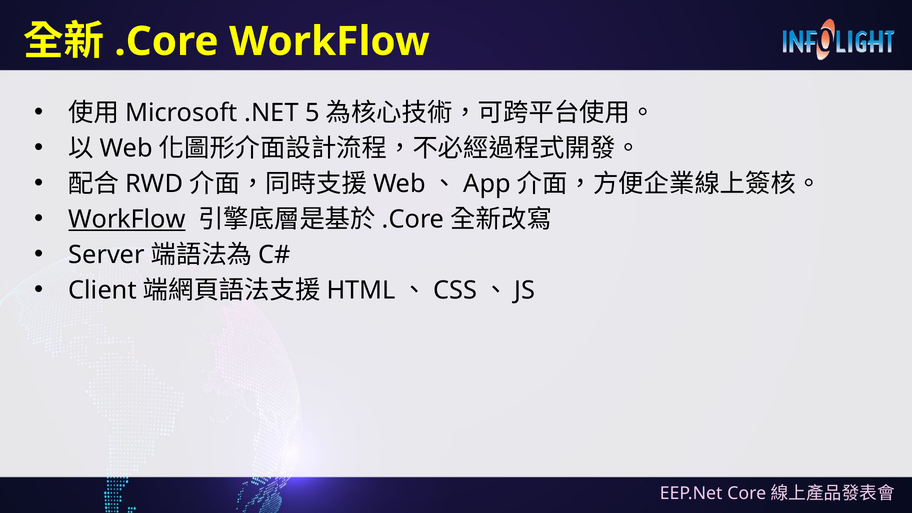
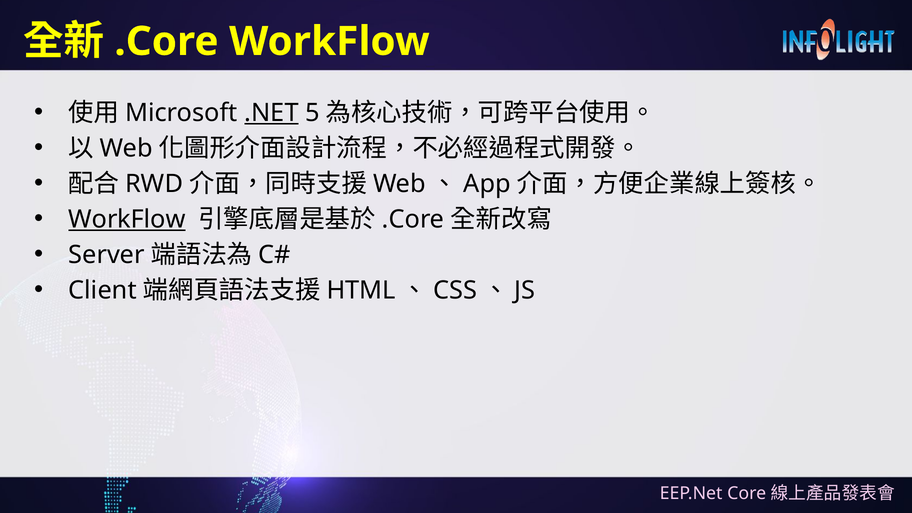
.NET underline: none -> present
